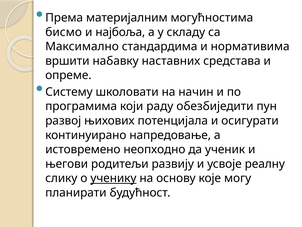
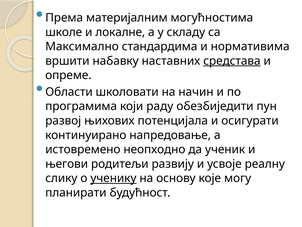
бисмо: бисмо -> школе
најбоља: најбоља -> локалне
средстава underline: none -> present
Систему: Систему -> Области
